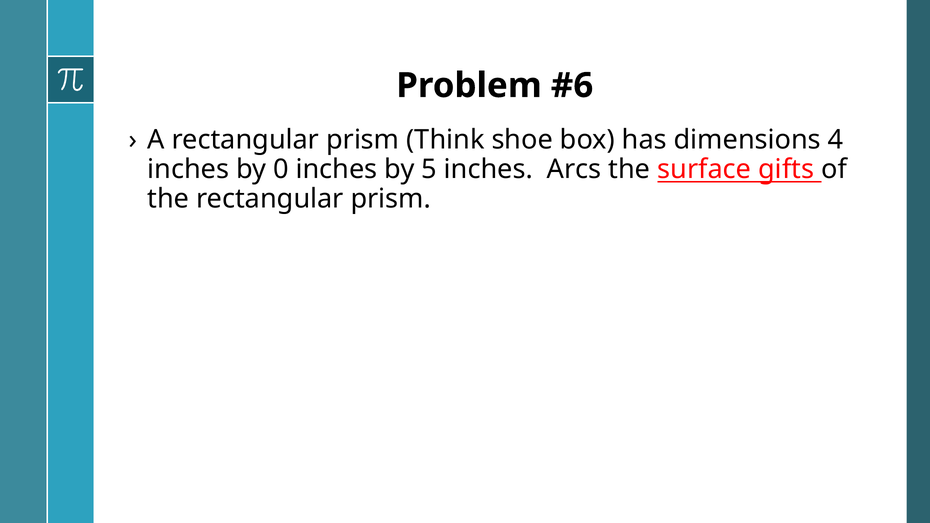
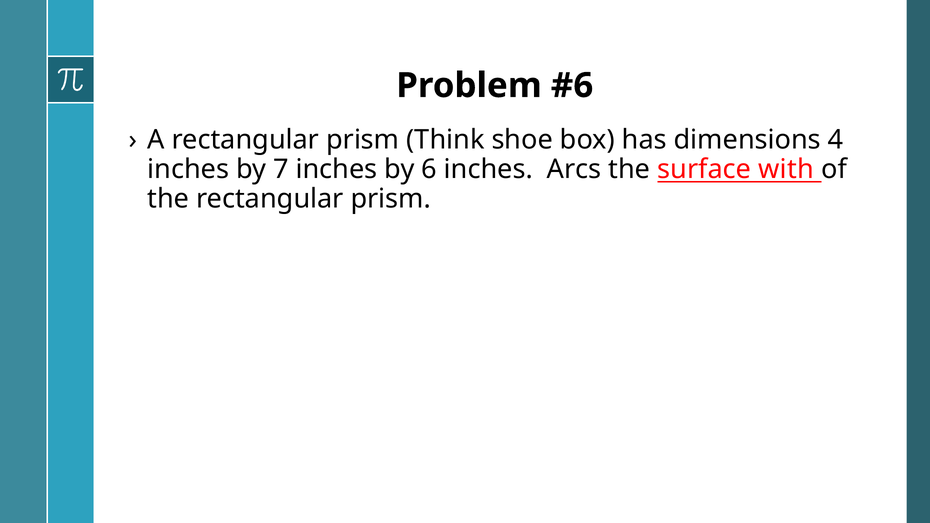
0: 0 -> 7
5: 5 -> 6
gifts: gifts -> with
